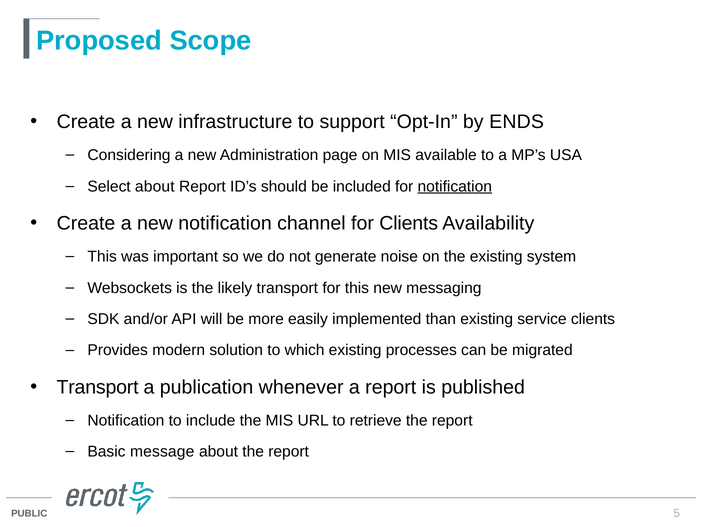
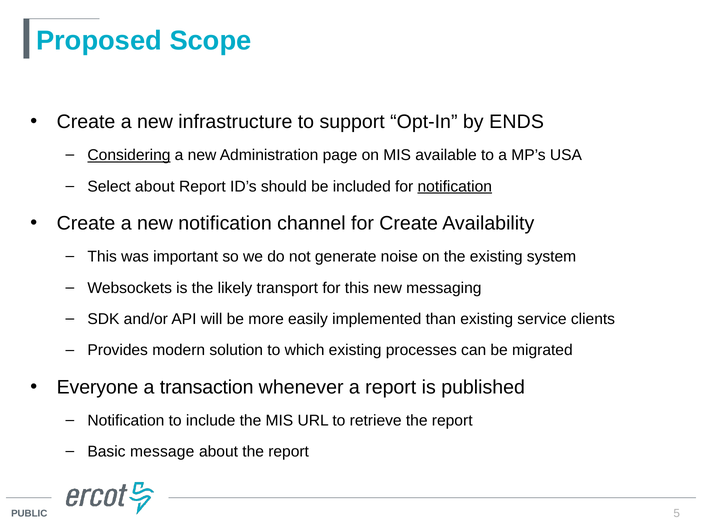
Considering underline: none -> present
for Clients: Clients -> Create
Transport at (98, 387): Transport -> Everyone
publication: publication -> transaction
